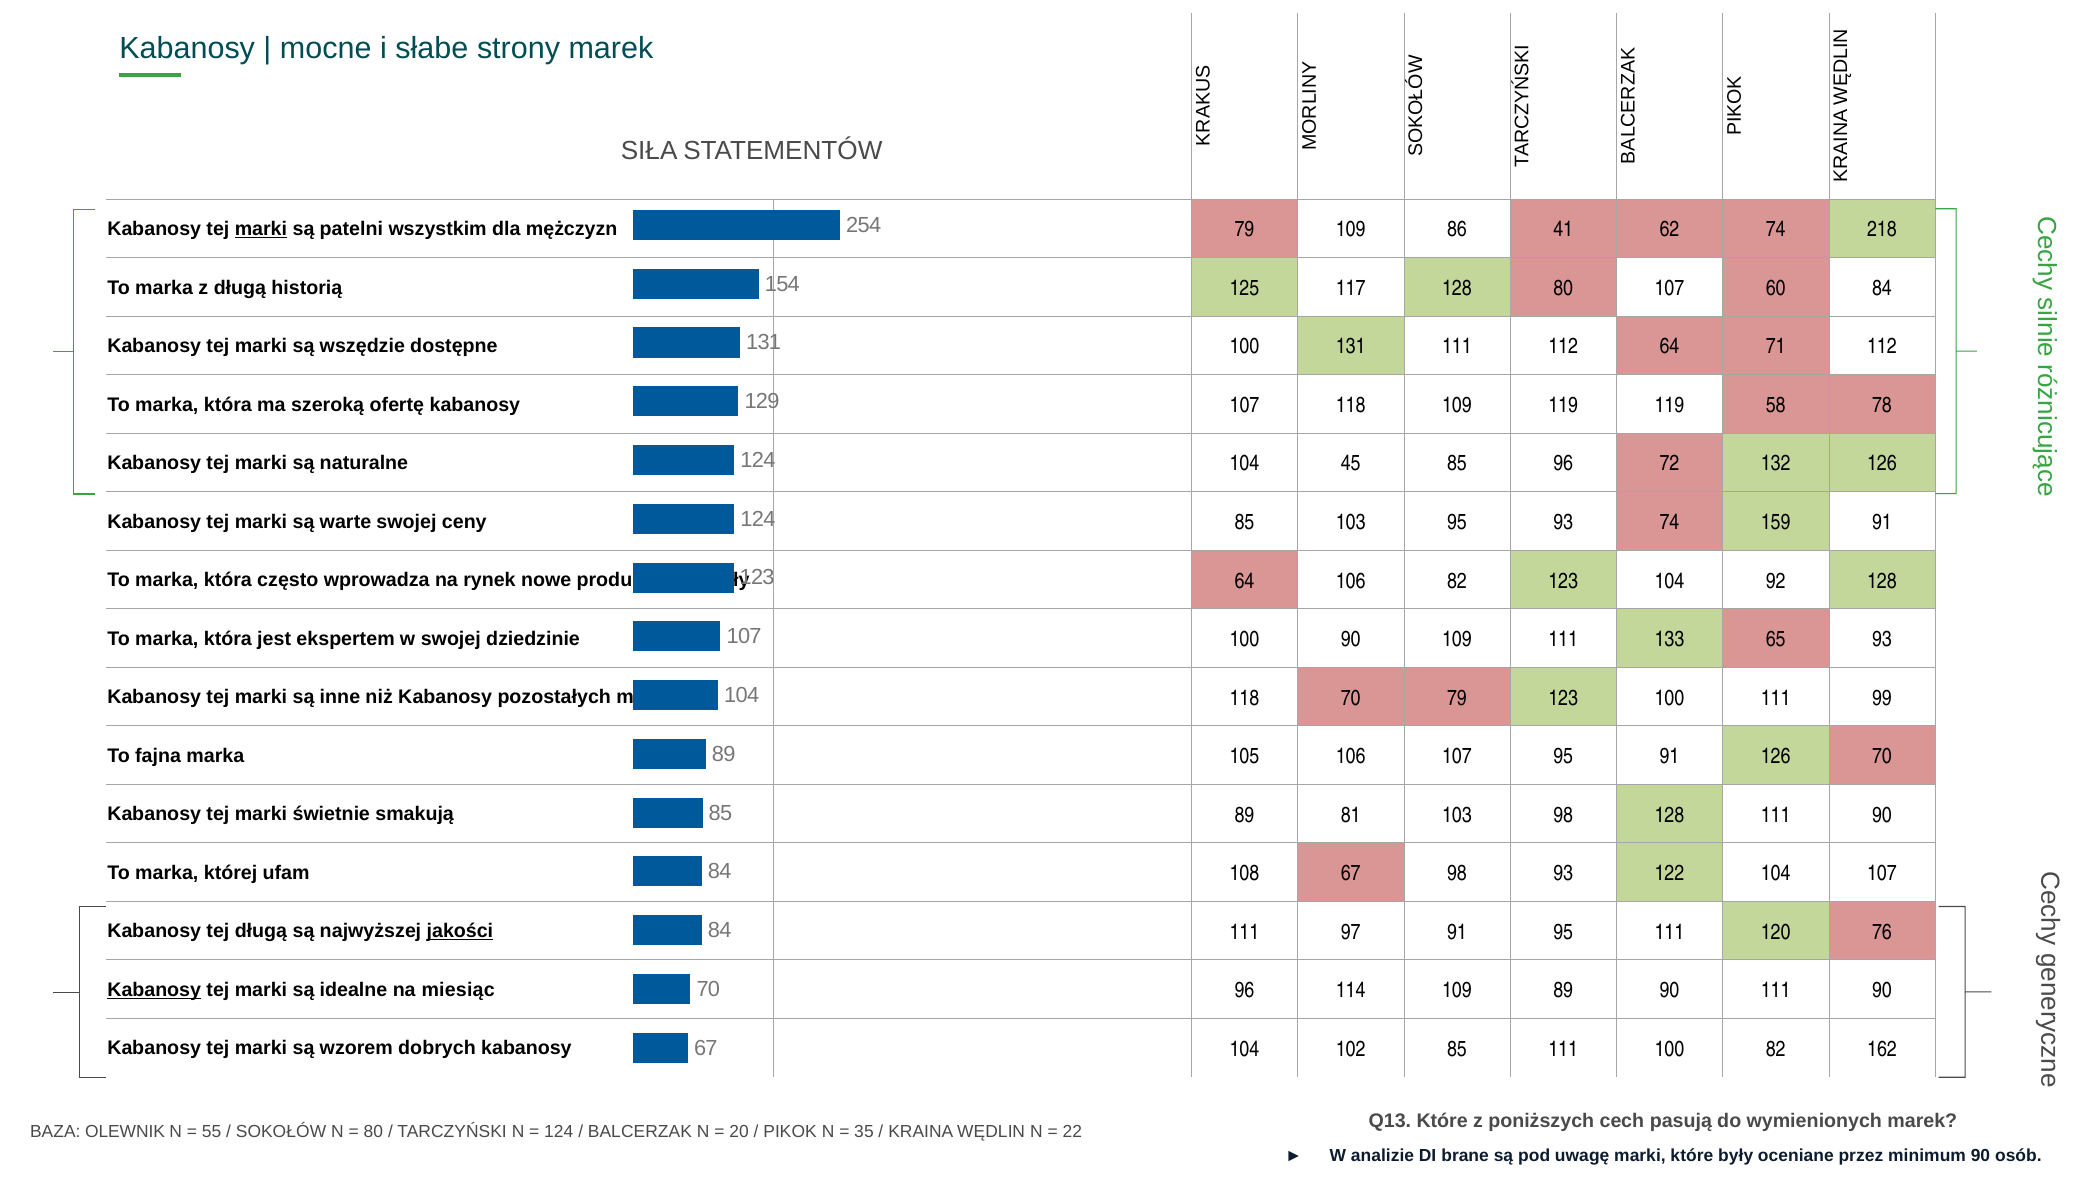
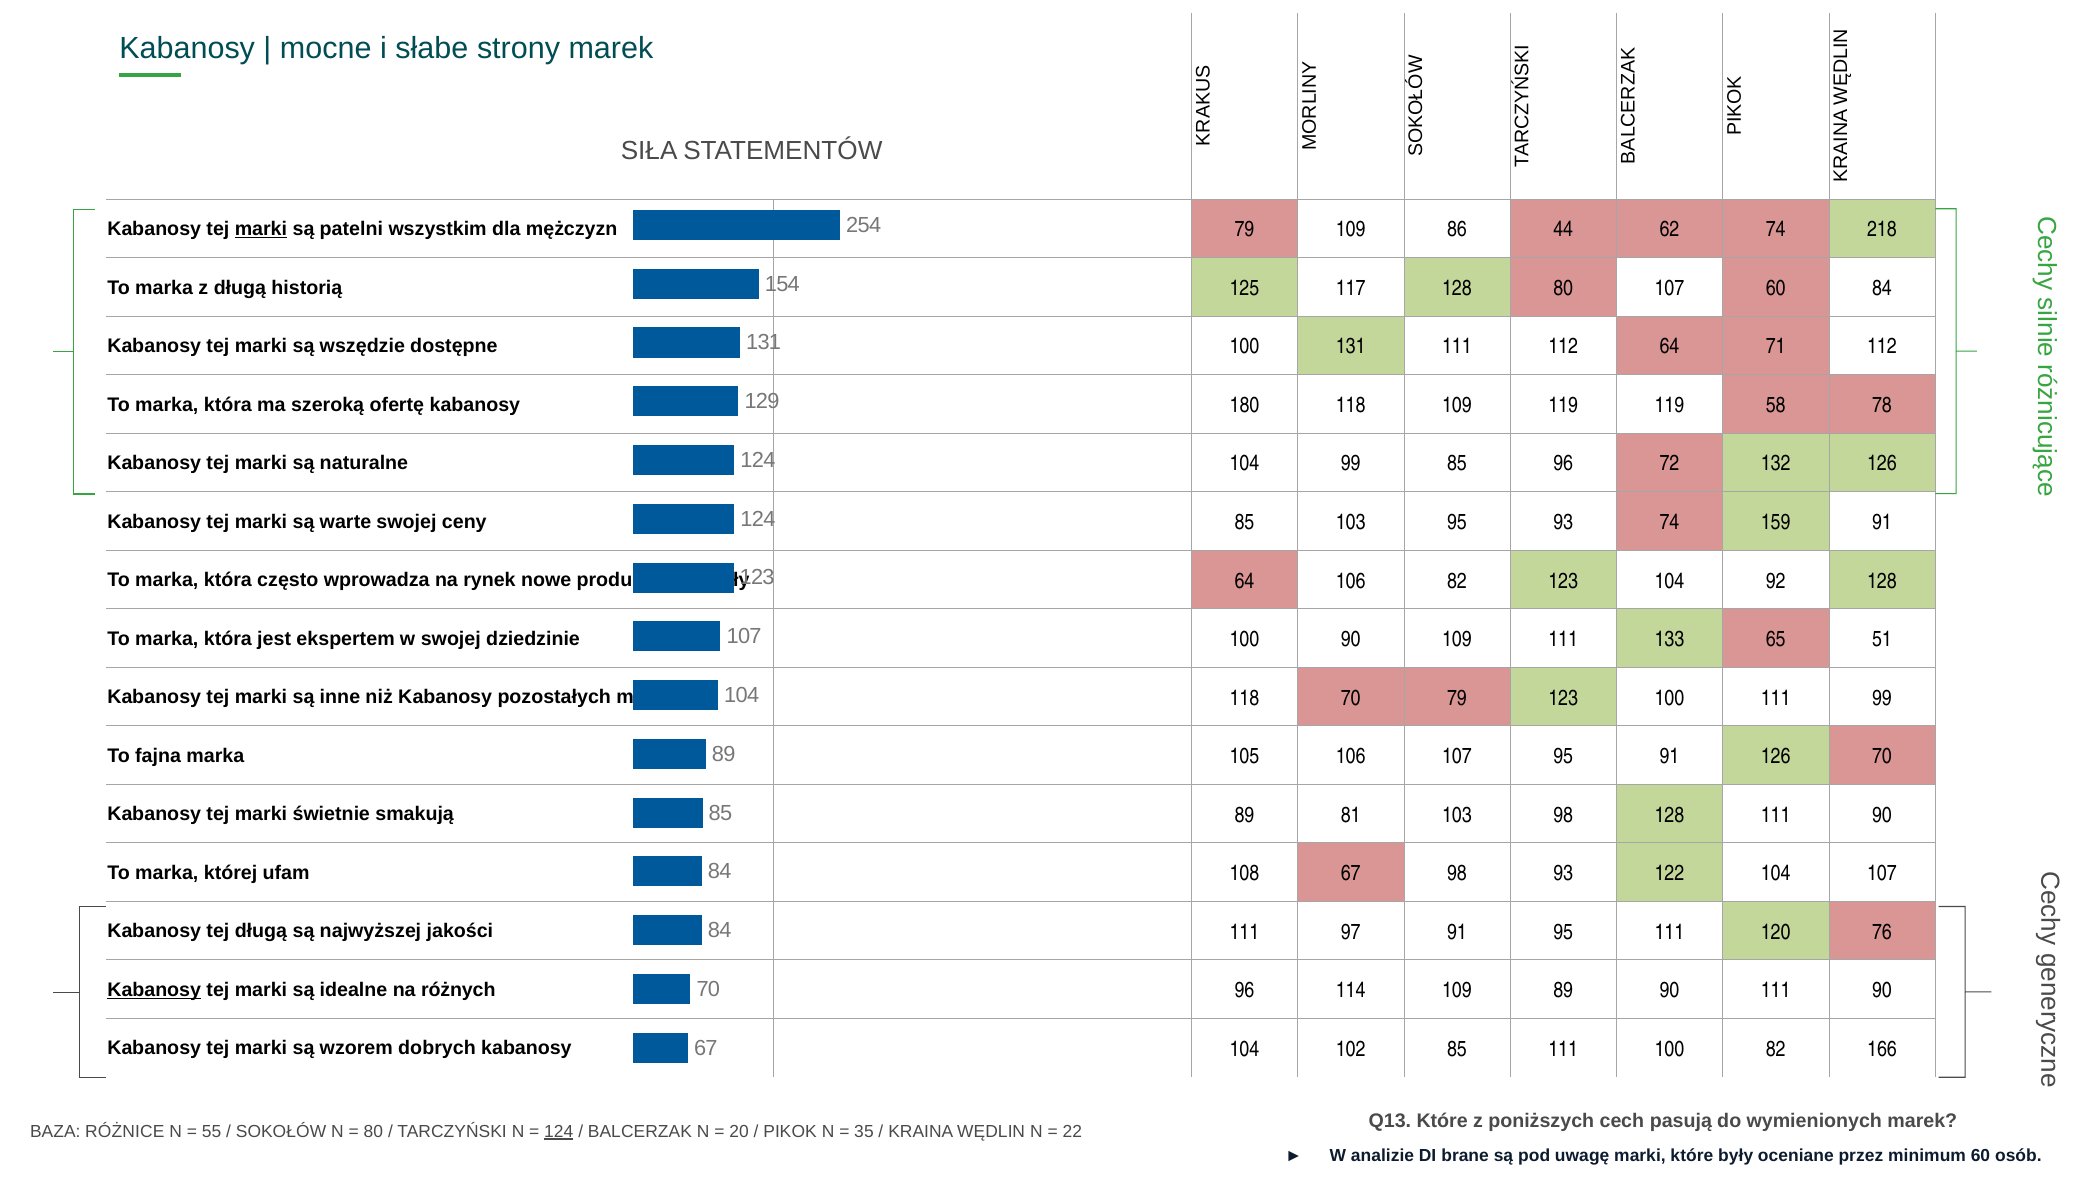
41: 41 -> 44
kabanosy 107: 107 -> 180
104 45: 45 -> 99
65 93: 93 -> 51
jakości underline: present -> none
miesiąc: miesiąc -> różnych
162: 162 -> 166
OLEWNIK: OLEWNIK -> RÓŻNICE
124 at (559, 1131) underline: none -> present
minimum 90: 90 -> 60
